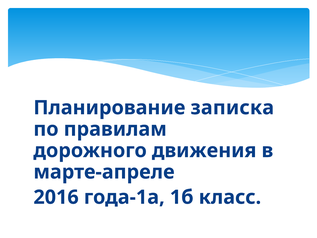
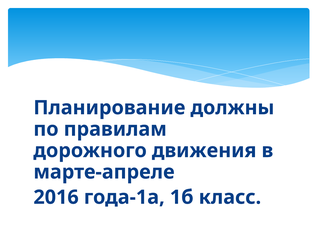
записка: записка -> дoлжны
